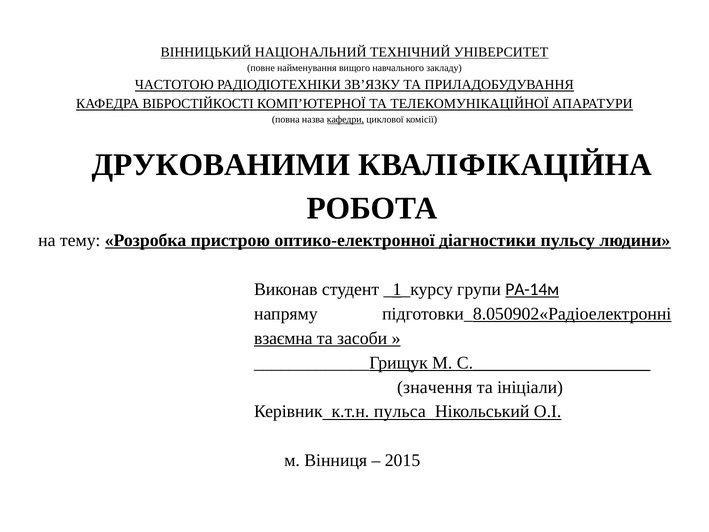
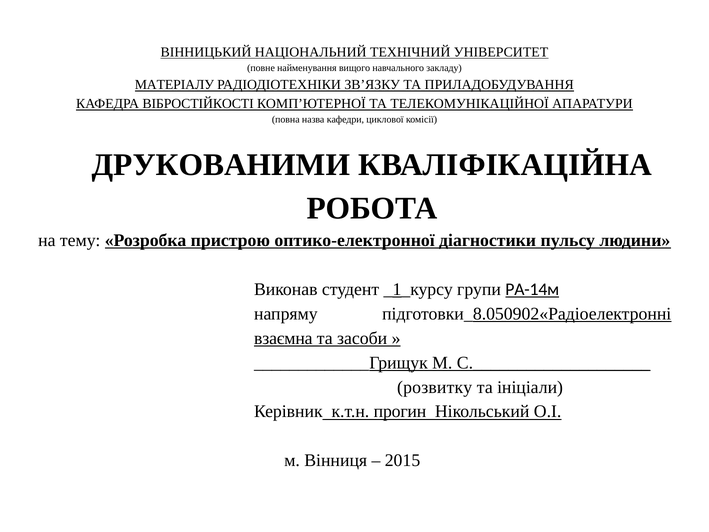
ЧАСТОТОЮ: ЧАСТОТОЮ -> МАТЕРІАЛУ
кафедри underline: present -> none
значення: значення -> розвитку
пульса: пульса -> прогин
